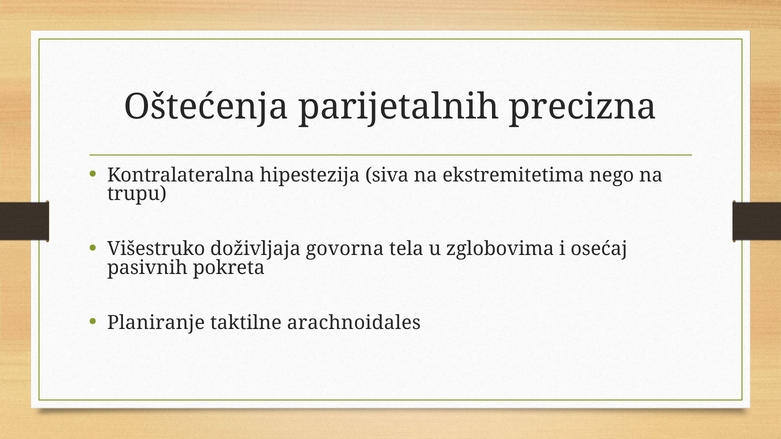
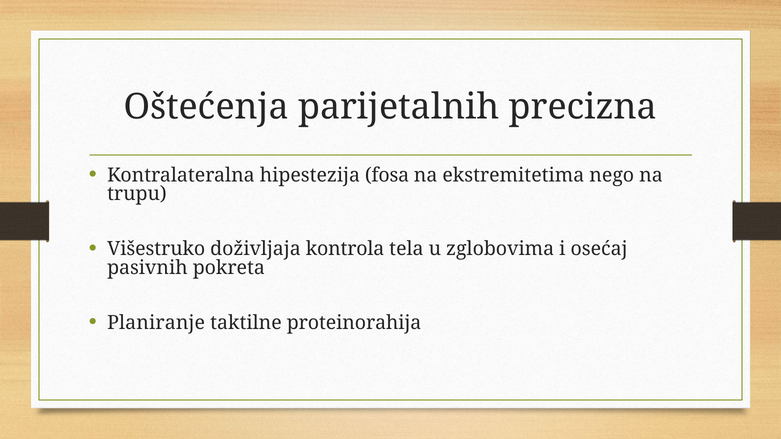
siva: siva -> fosa
govorna: govorna -> kontrola
arachnoidales: arachnoidales -> proteinorahija
